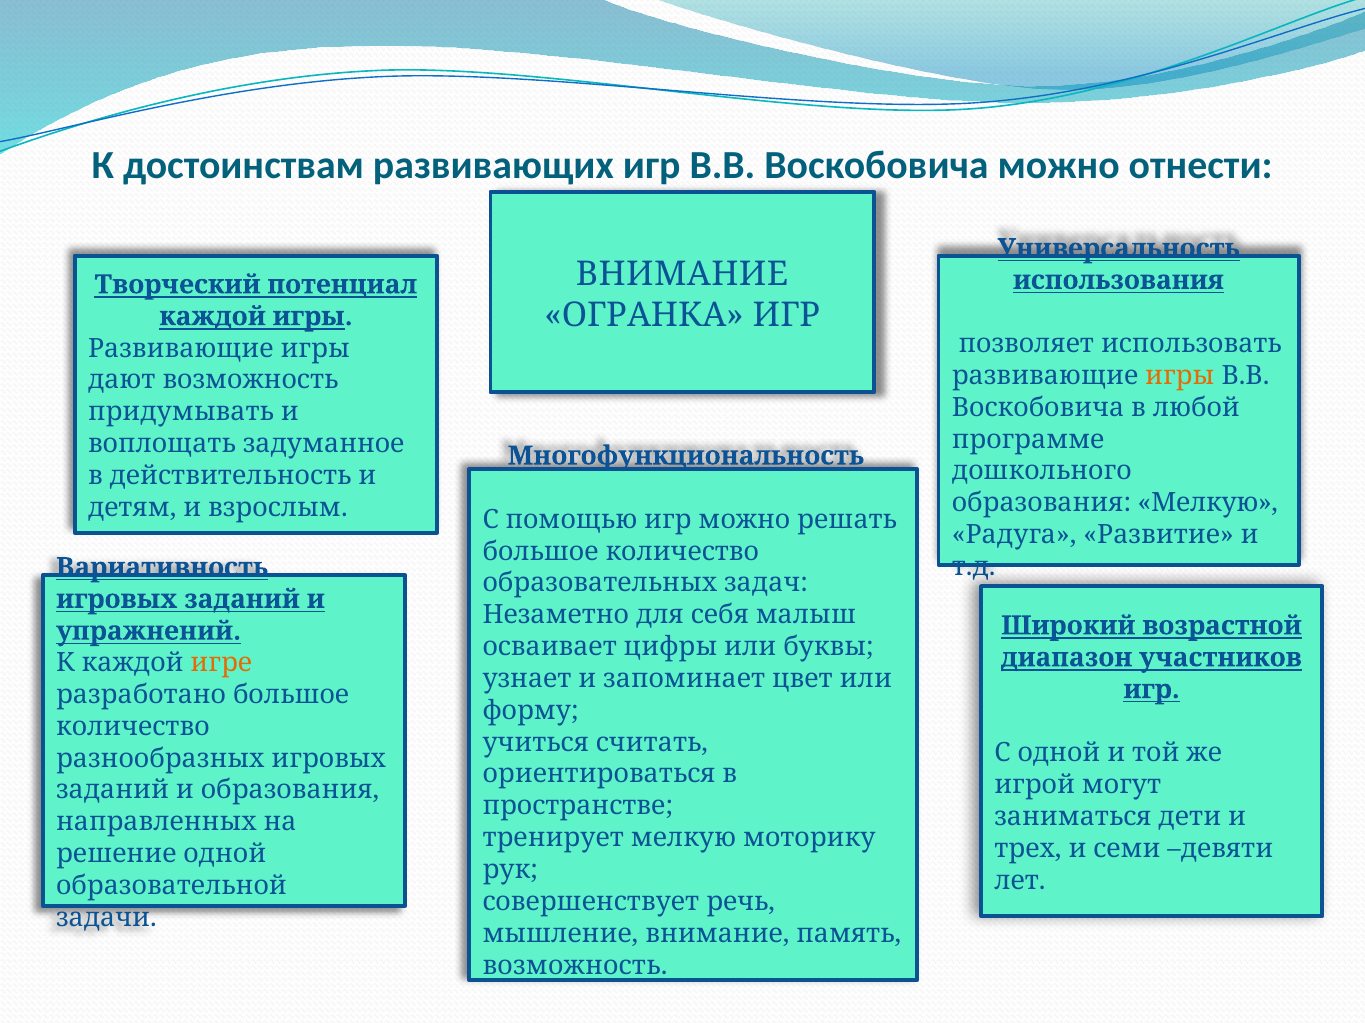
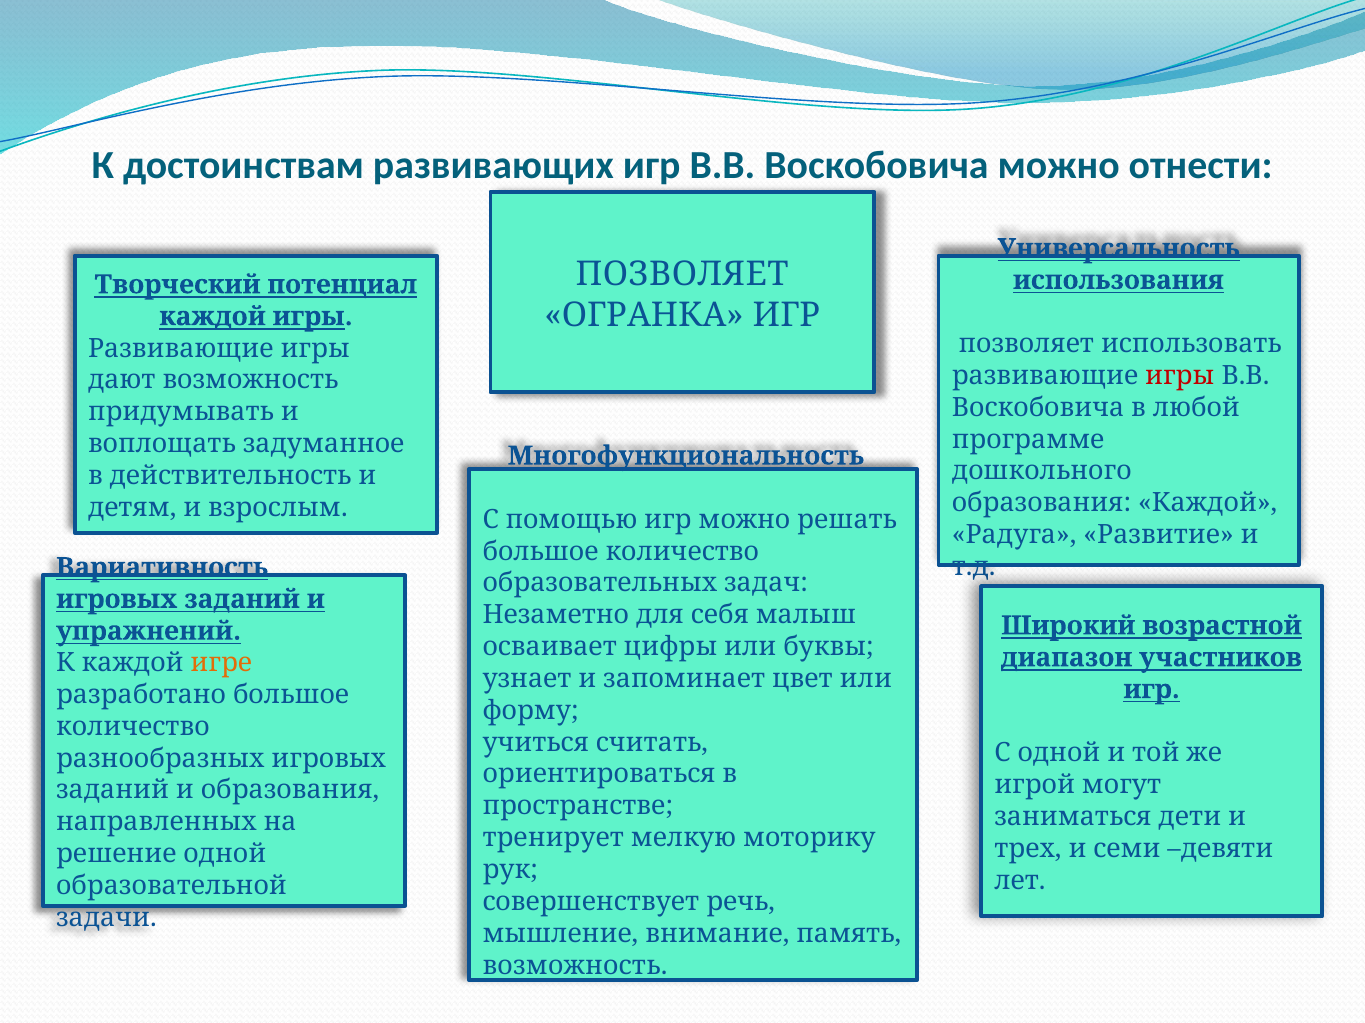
ВНИМАНИЕ at (682, 274): ВНИМАНИЕ -> ПОЗВОЛЯЕТ
игры at (1180, 376) colour: orange -> red
образования Мелкую: Мелкую -> Каждой
